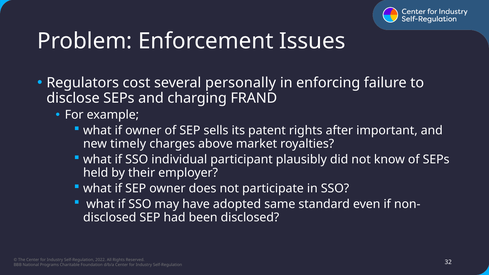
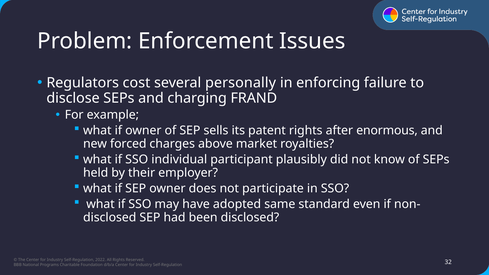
important: important -> enormous
timely: timely -> forced
